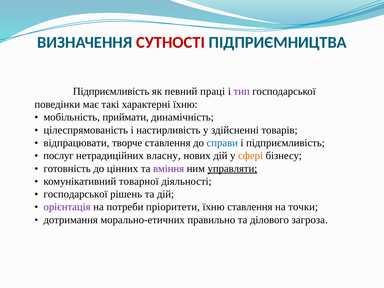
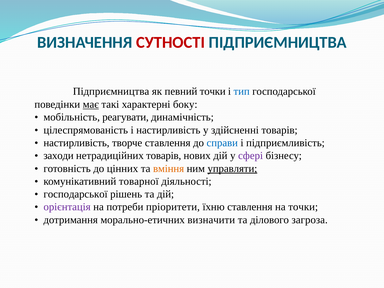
Підприємливість at (111, 91): Підприємливість -> Підприємництва
певний праці: праці -> точки
тип colour: purple -> blue
має underline: none -> present
характерні їхню: їхню -> боку
приймати: приймати -> реагувати
відпрацювати at (76, 143): відпрацювати -> настирливість
послуг: послуг -> заходи
нетрадиційних власну: власну -> товарів
сфері colour: orange -> purple
вміння colour: purple -> orange
правильно: правильно -> визначити
